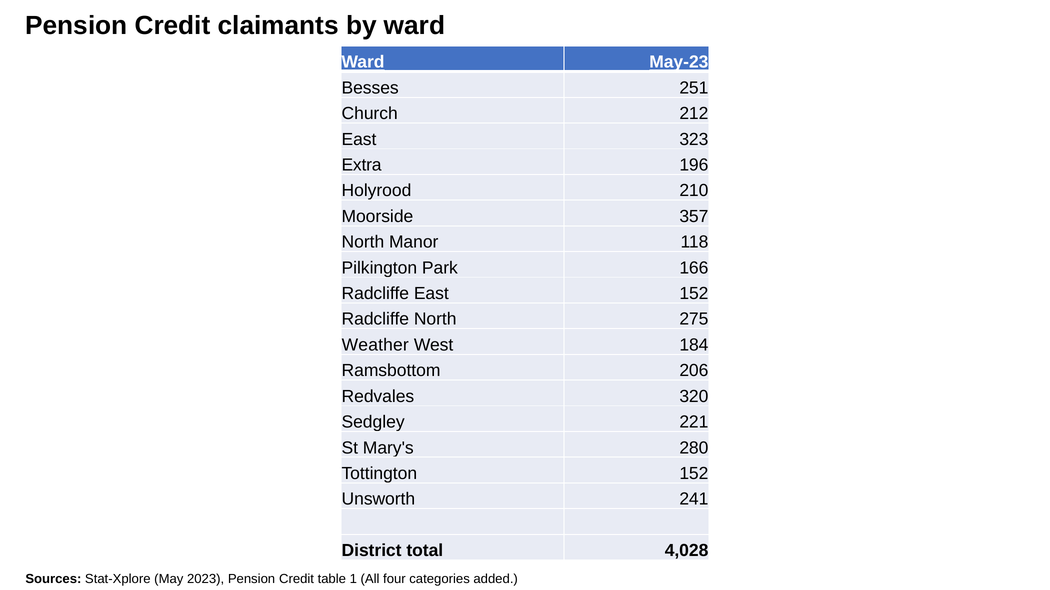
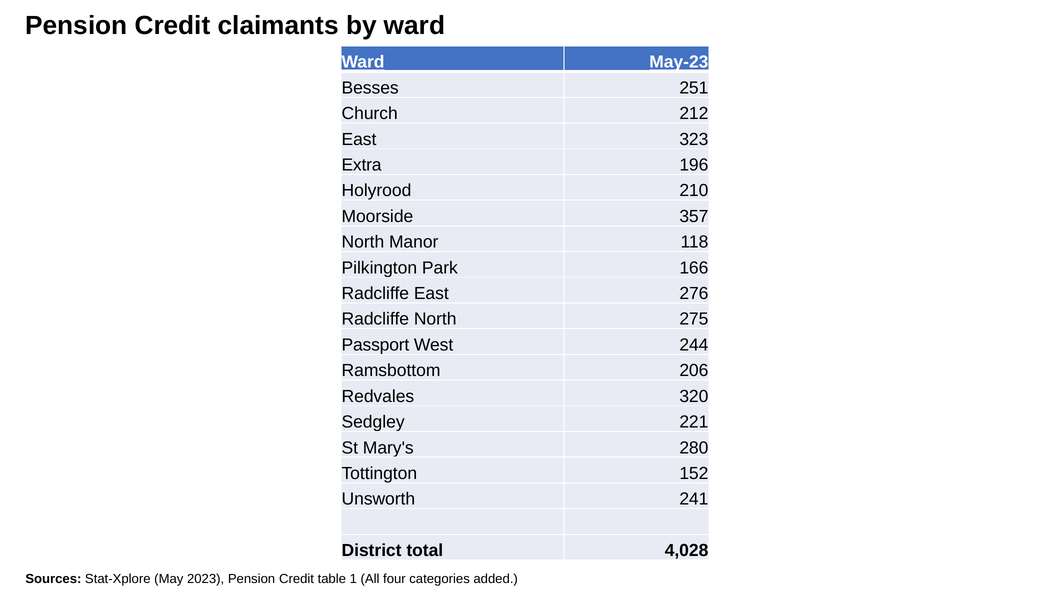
East 152: 152 -> 276
Weather: Weather -> Passport
184: 184 -> 244
